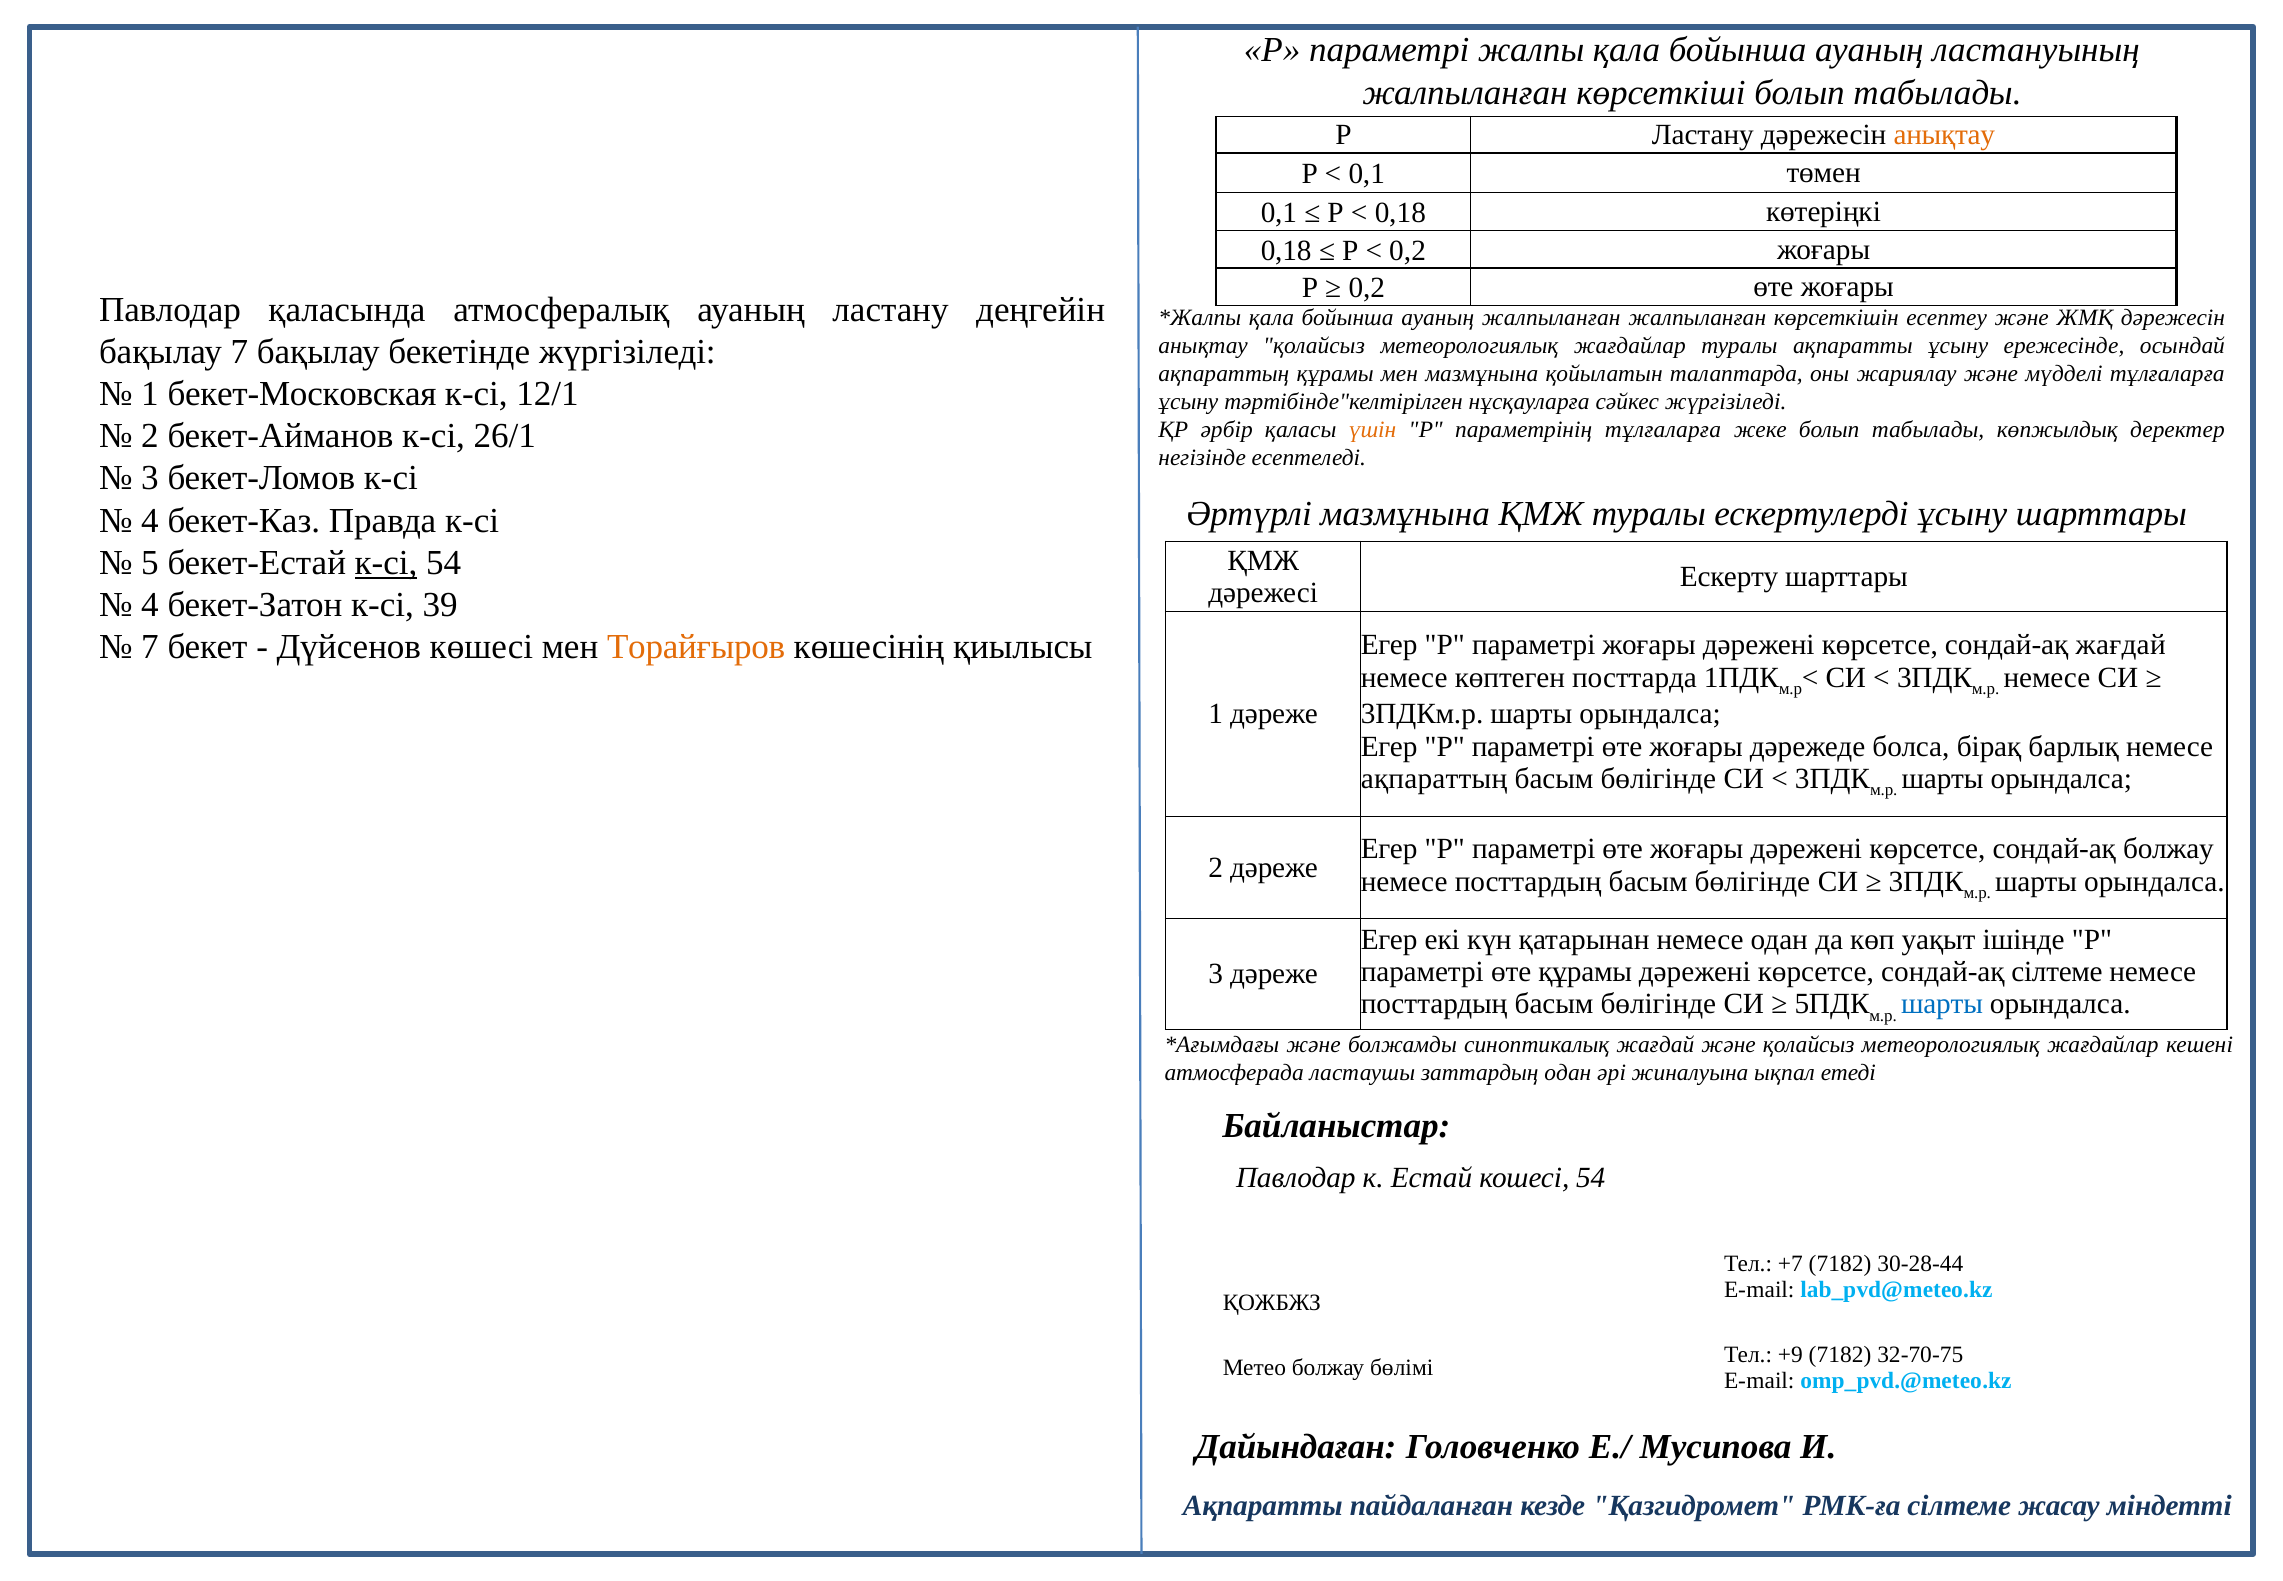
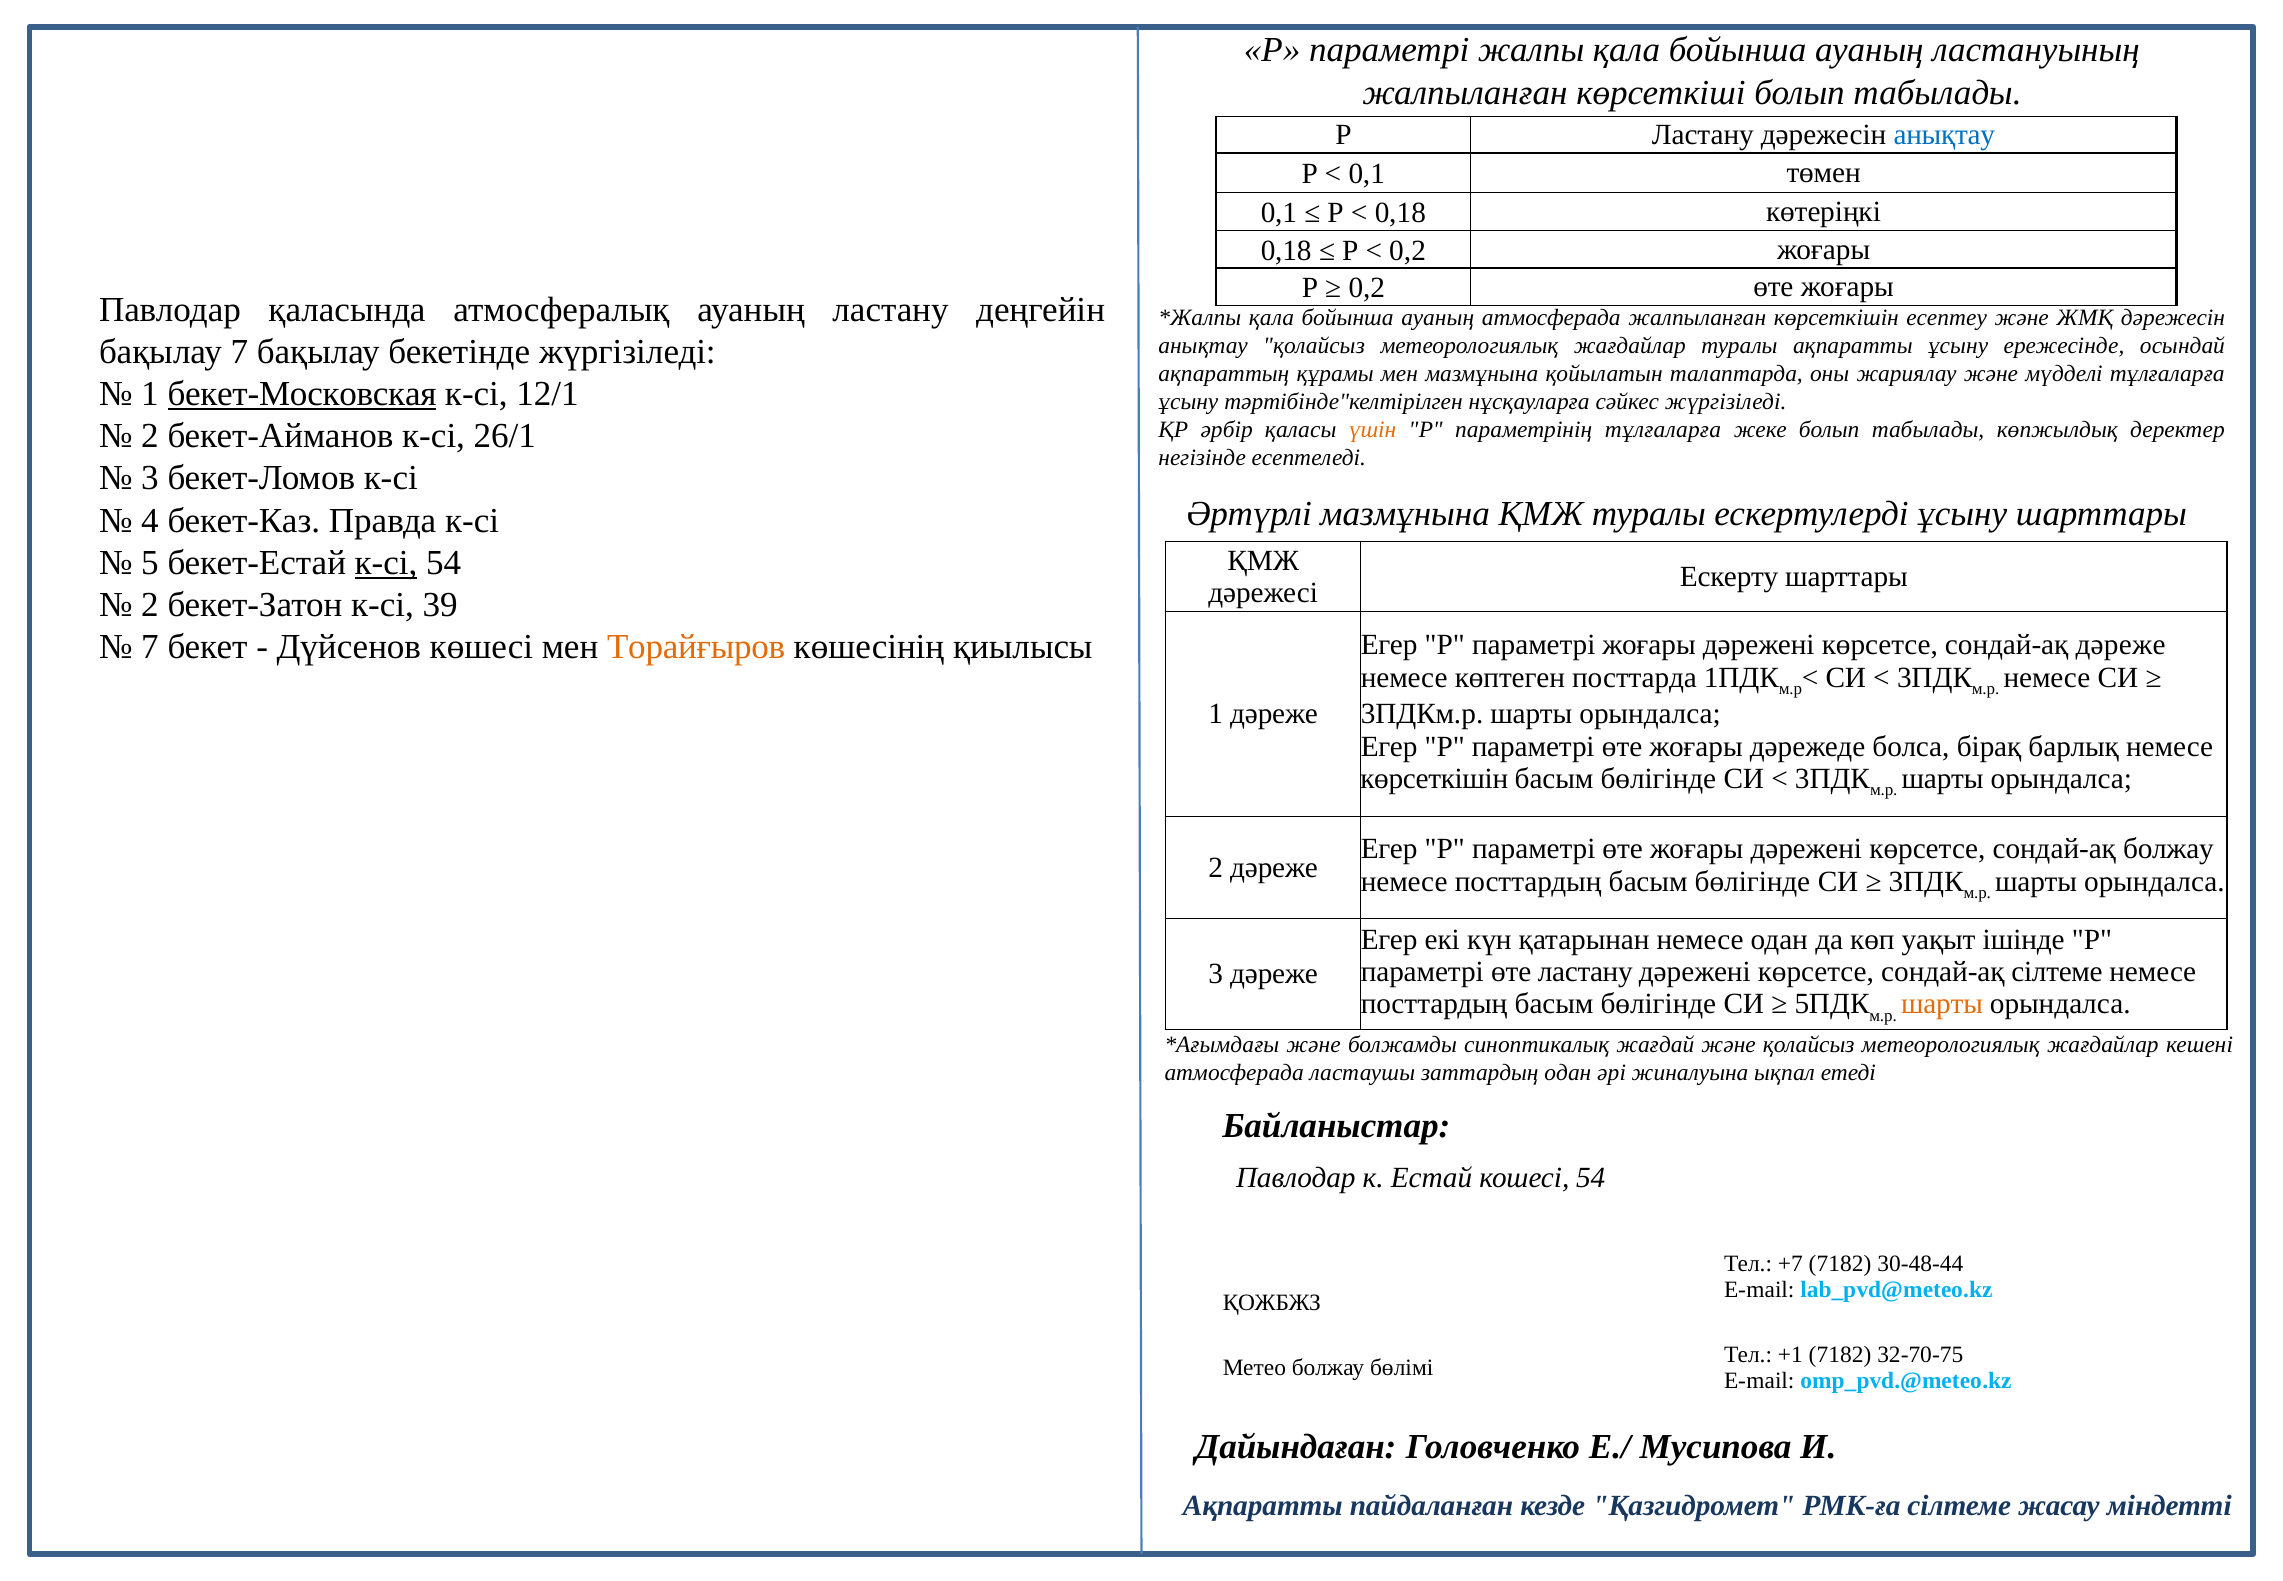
анықтау at (1944, 135) colour: orange -> blue
ауаның жалпыланған: жалпыланған -> атмосферада
бекет-Московская underline: none -> present
4 at (150, 605): 4 -> 2
сондай-ақ жағдай: жағдай -> дәреже
ақпараттың at (1434, 779): ақпараттың -> көрсеткішін
өте құрамы: құрамы -> ластану
шарты at (1942, 1004) colour: blue -> orange
30-28-44: 30-28-44 -> 30-48-44
+9: +9 -> +1
